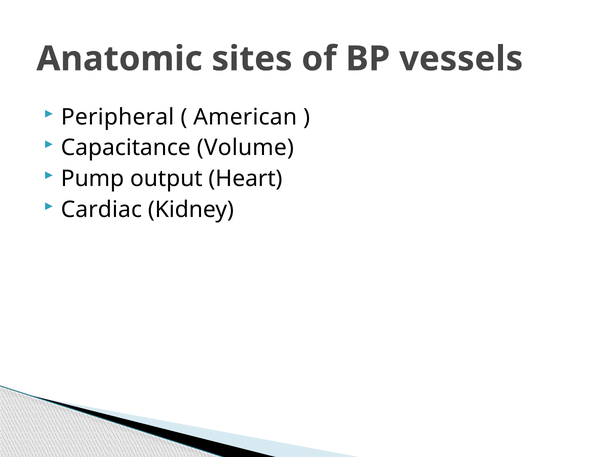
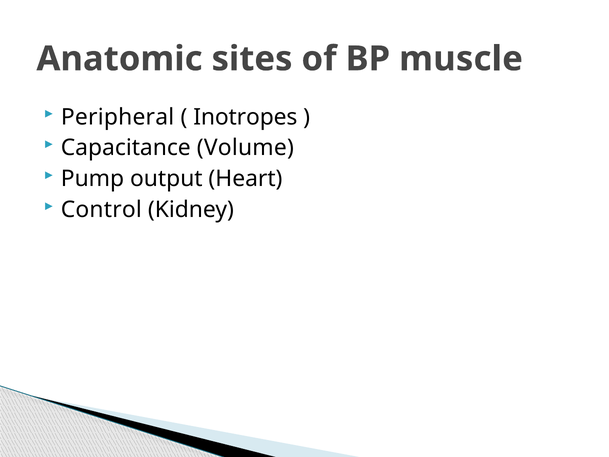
vessels: vessels -> muscle
American: American -> Inotropes
Cardiac: Cardiac -> Control
